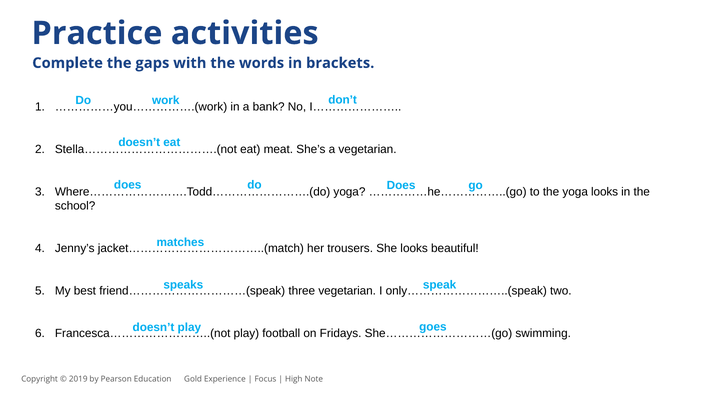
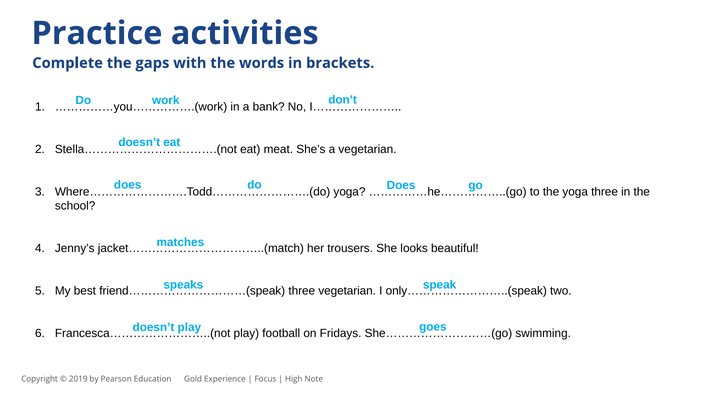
yoga looks: looks -> three
